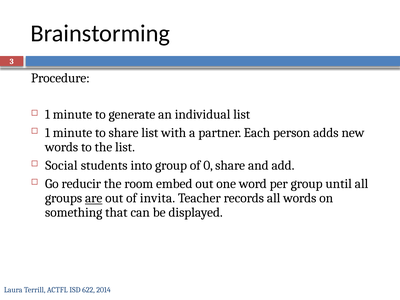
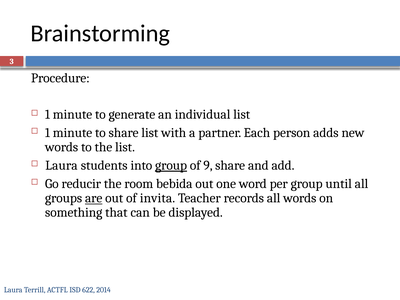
Social at (61, 165): Social -> Laura
group at (171, 165) underline: none -> present
0: 0 -> 9
embed: embed -> bebida
